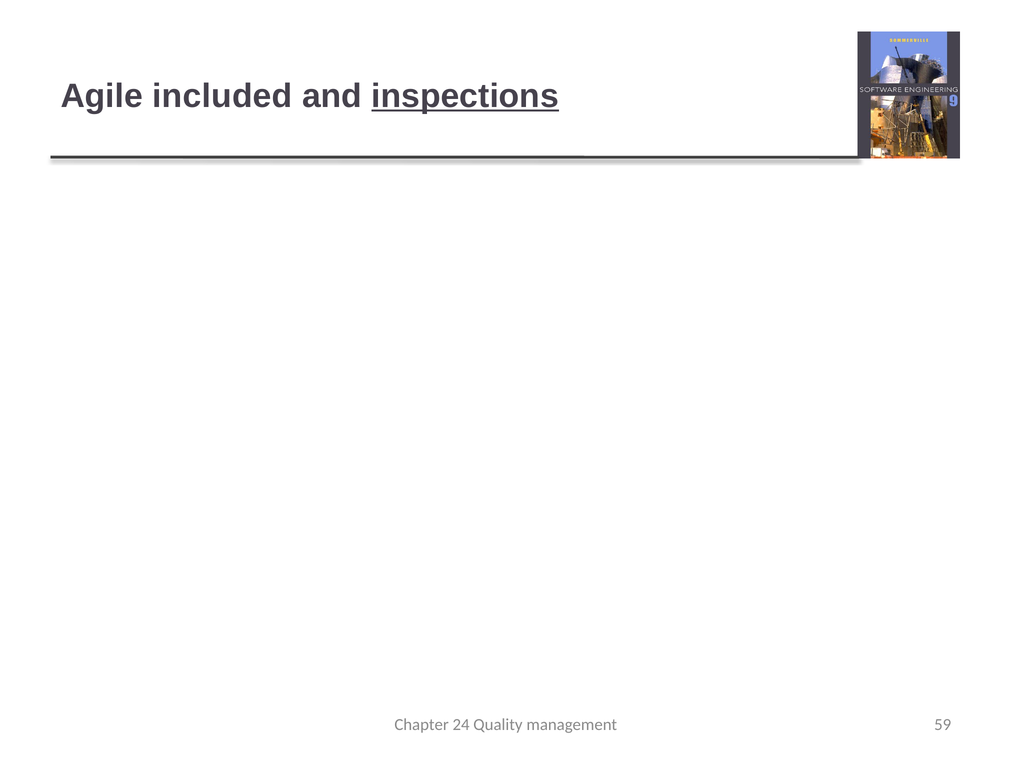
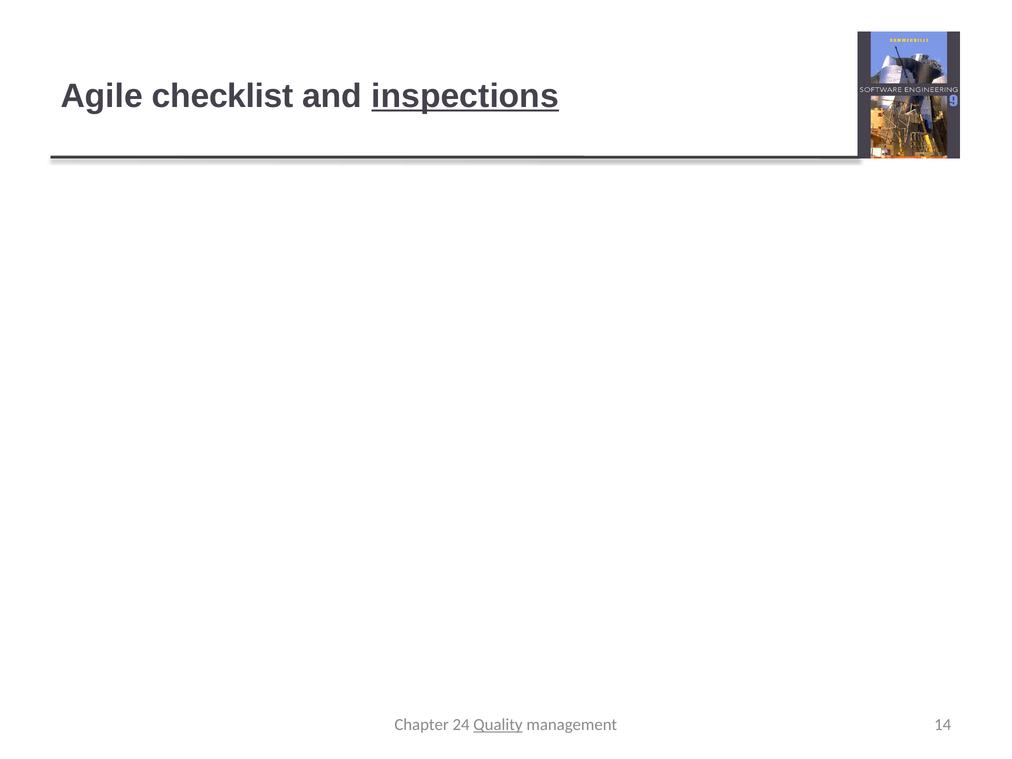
included: included -> checklist
Quality underline: none -> present
59: 59 -> 14
